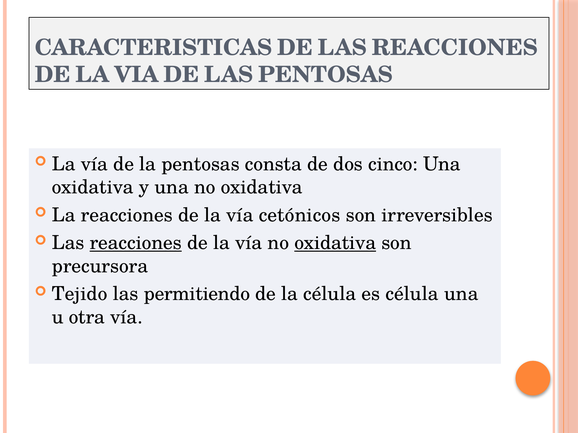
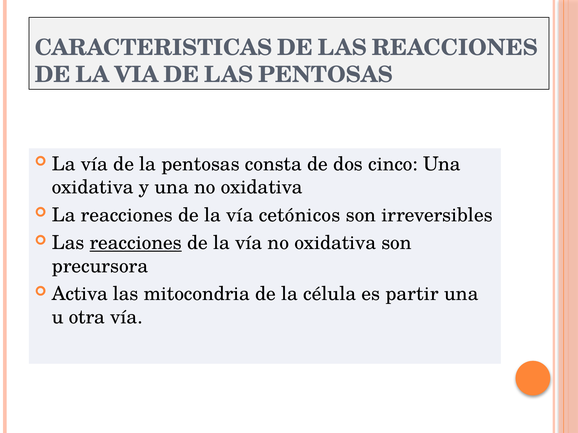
oxidativa at (335, 243) underline: present -> none
Tejido: Tejido -> Activa
permitiendo: permitiendo -> mitocondria
es célula: célula -> partir
